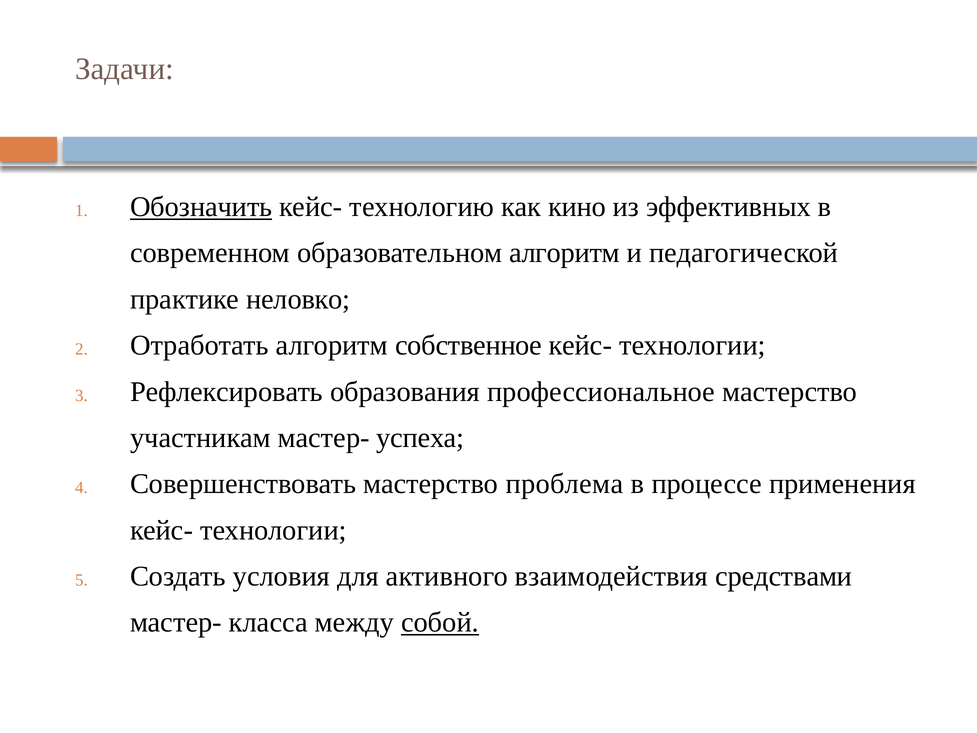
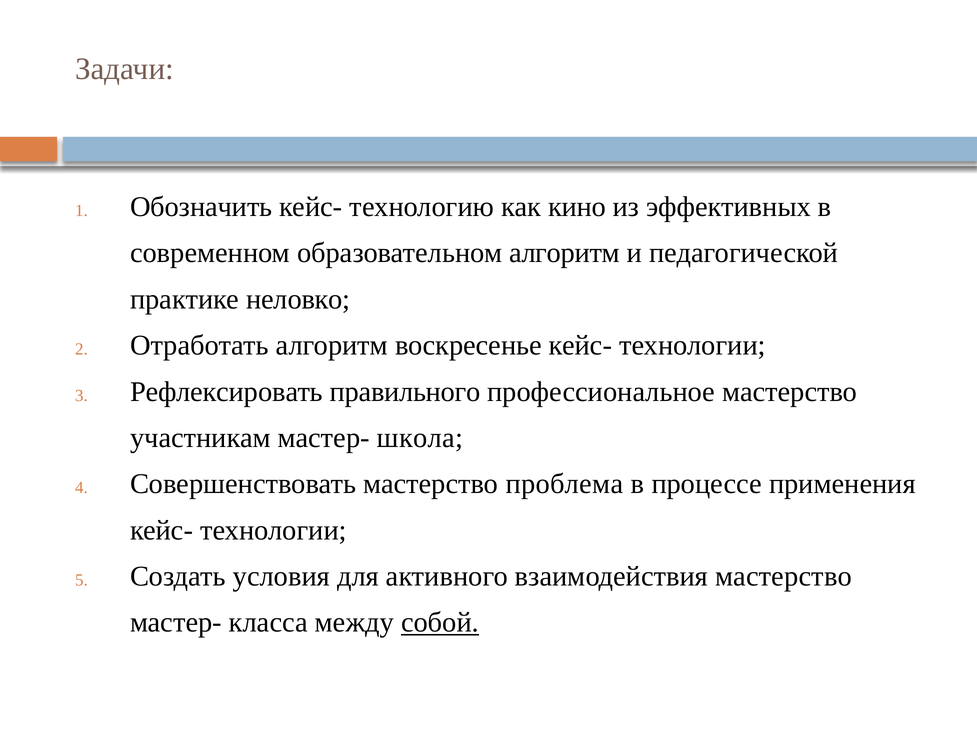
Обозначить underline: present -> none
собственное: собственное -> воскресенье
образования: образования -> правильного
успеха: успеха -> школа
взаимодействия средствами: средствами -> мастерство
